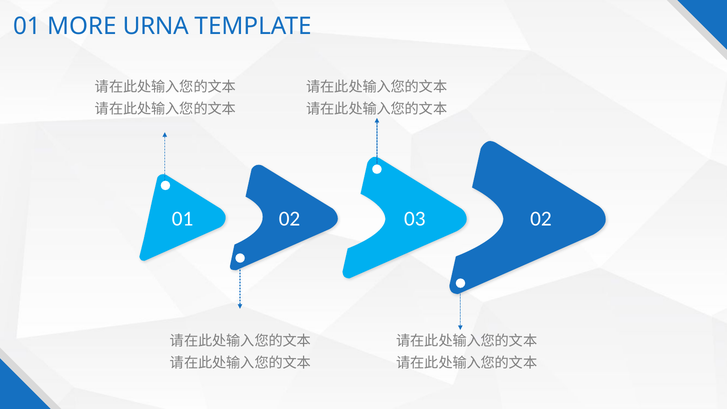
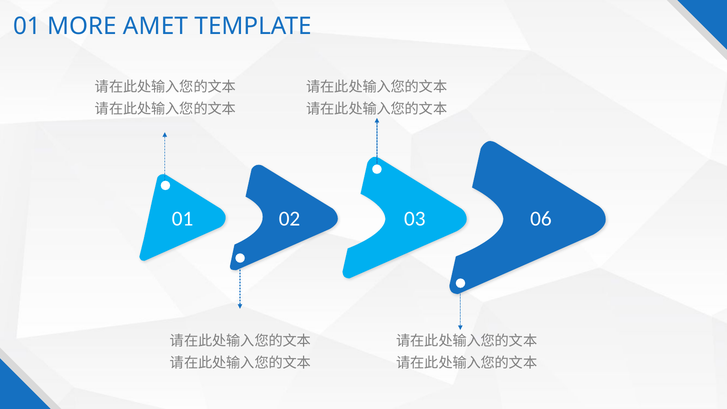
URNA: URNA -> AMET
01 02: 02 -> 06
